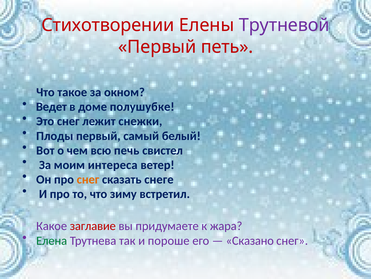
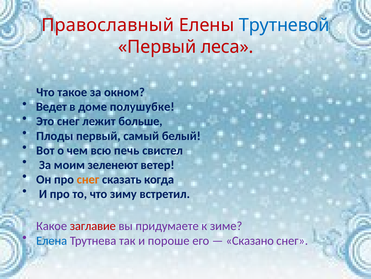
Стихотворении: Стихотворении -> Православный
Трутневой colour: purple -> blue
петь: петь -> леса
снежки: снежки -> больше
интереса: интереса -> зеленеют
снеге: снеге -> когда
жара: жара -> зиме
Елена colour: green -> blue
